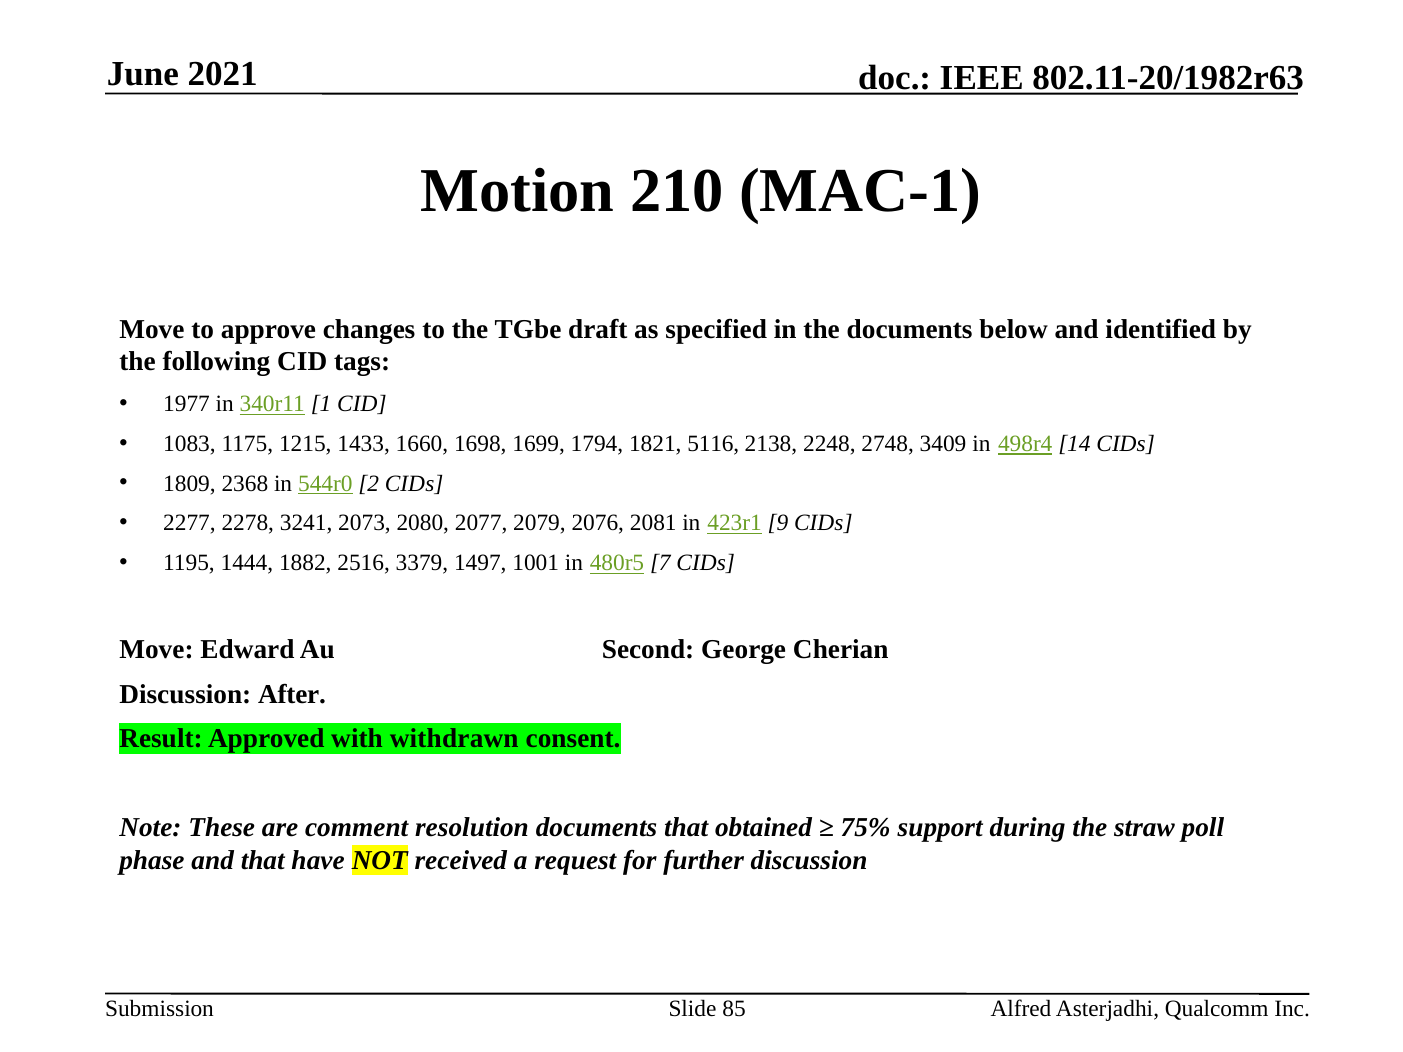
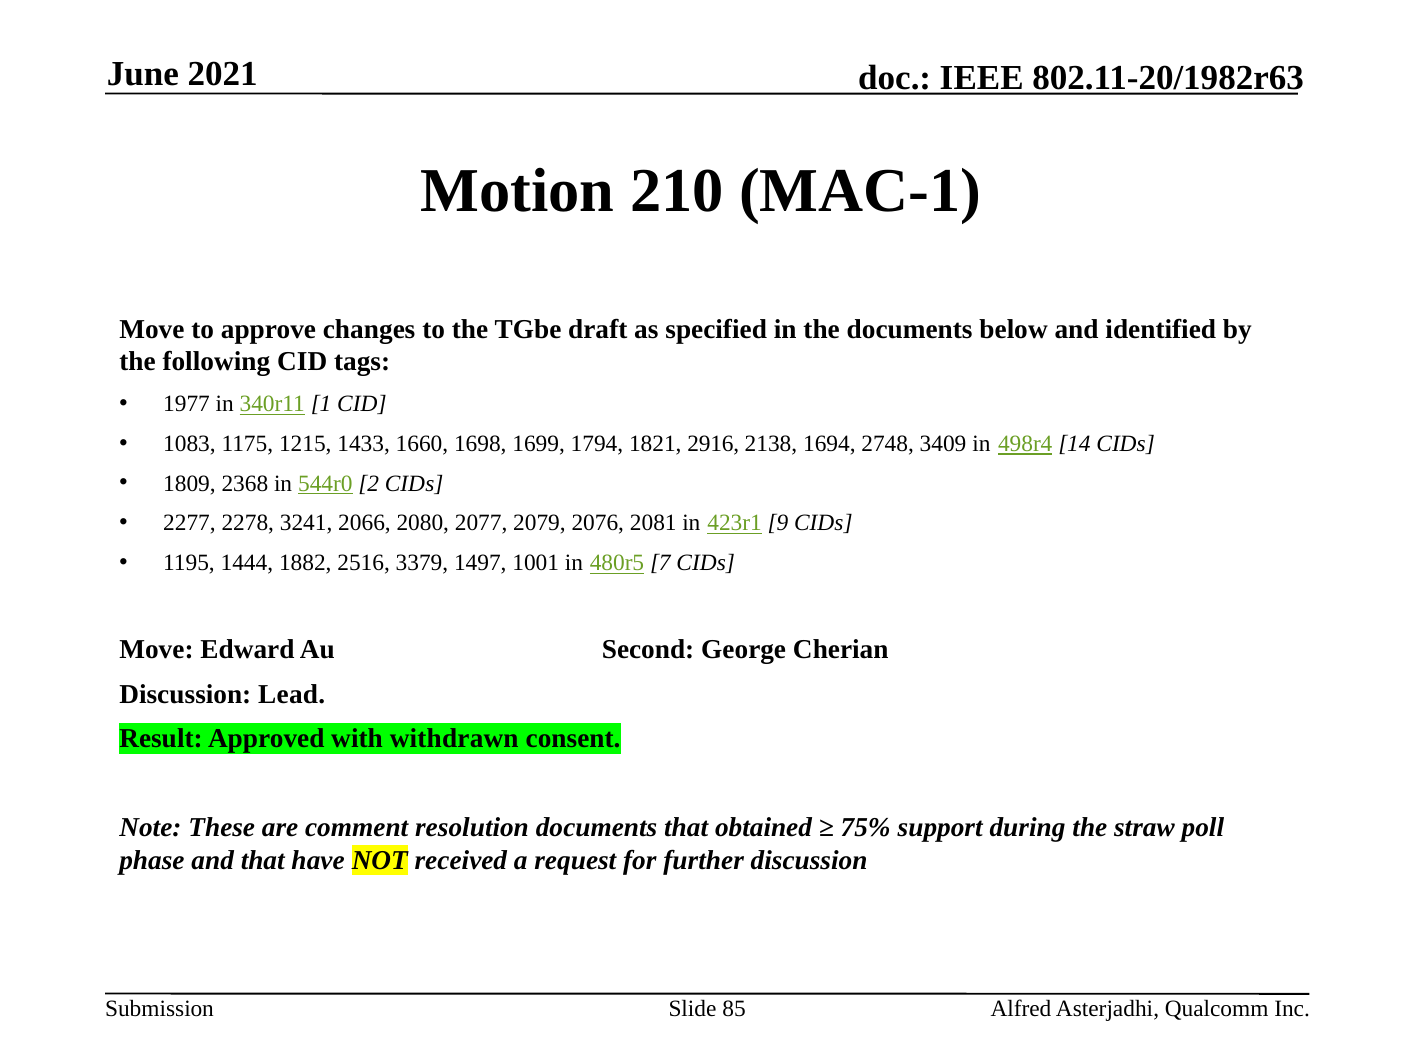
5116: 5116 -> 2916
2248: 2248 -> 1694
2073: 2073 -> 2066
After: After -> Lead
